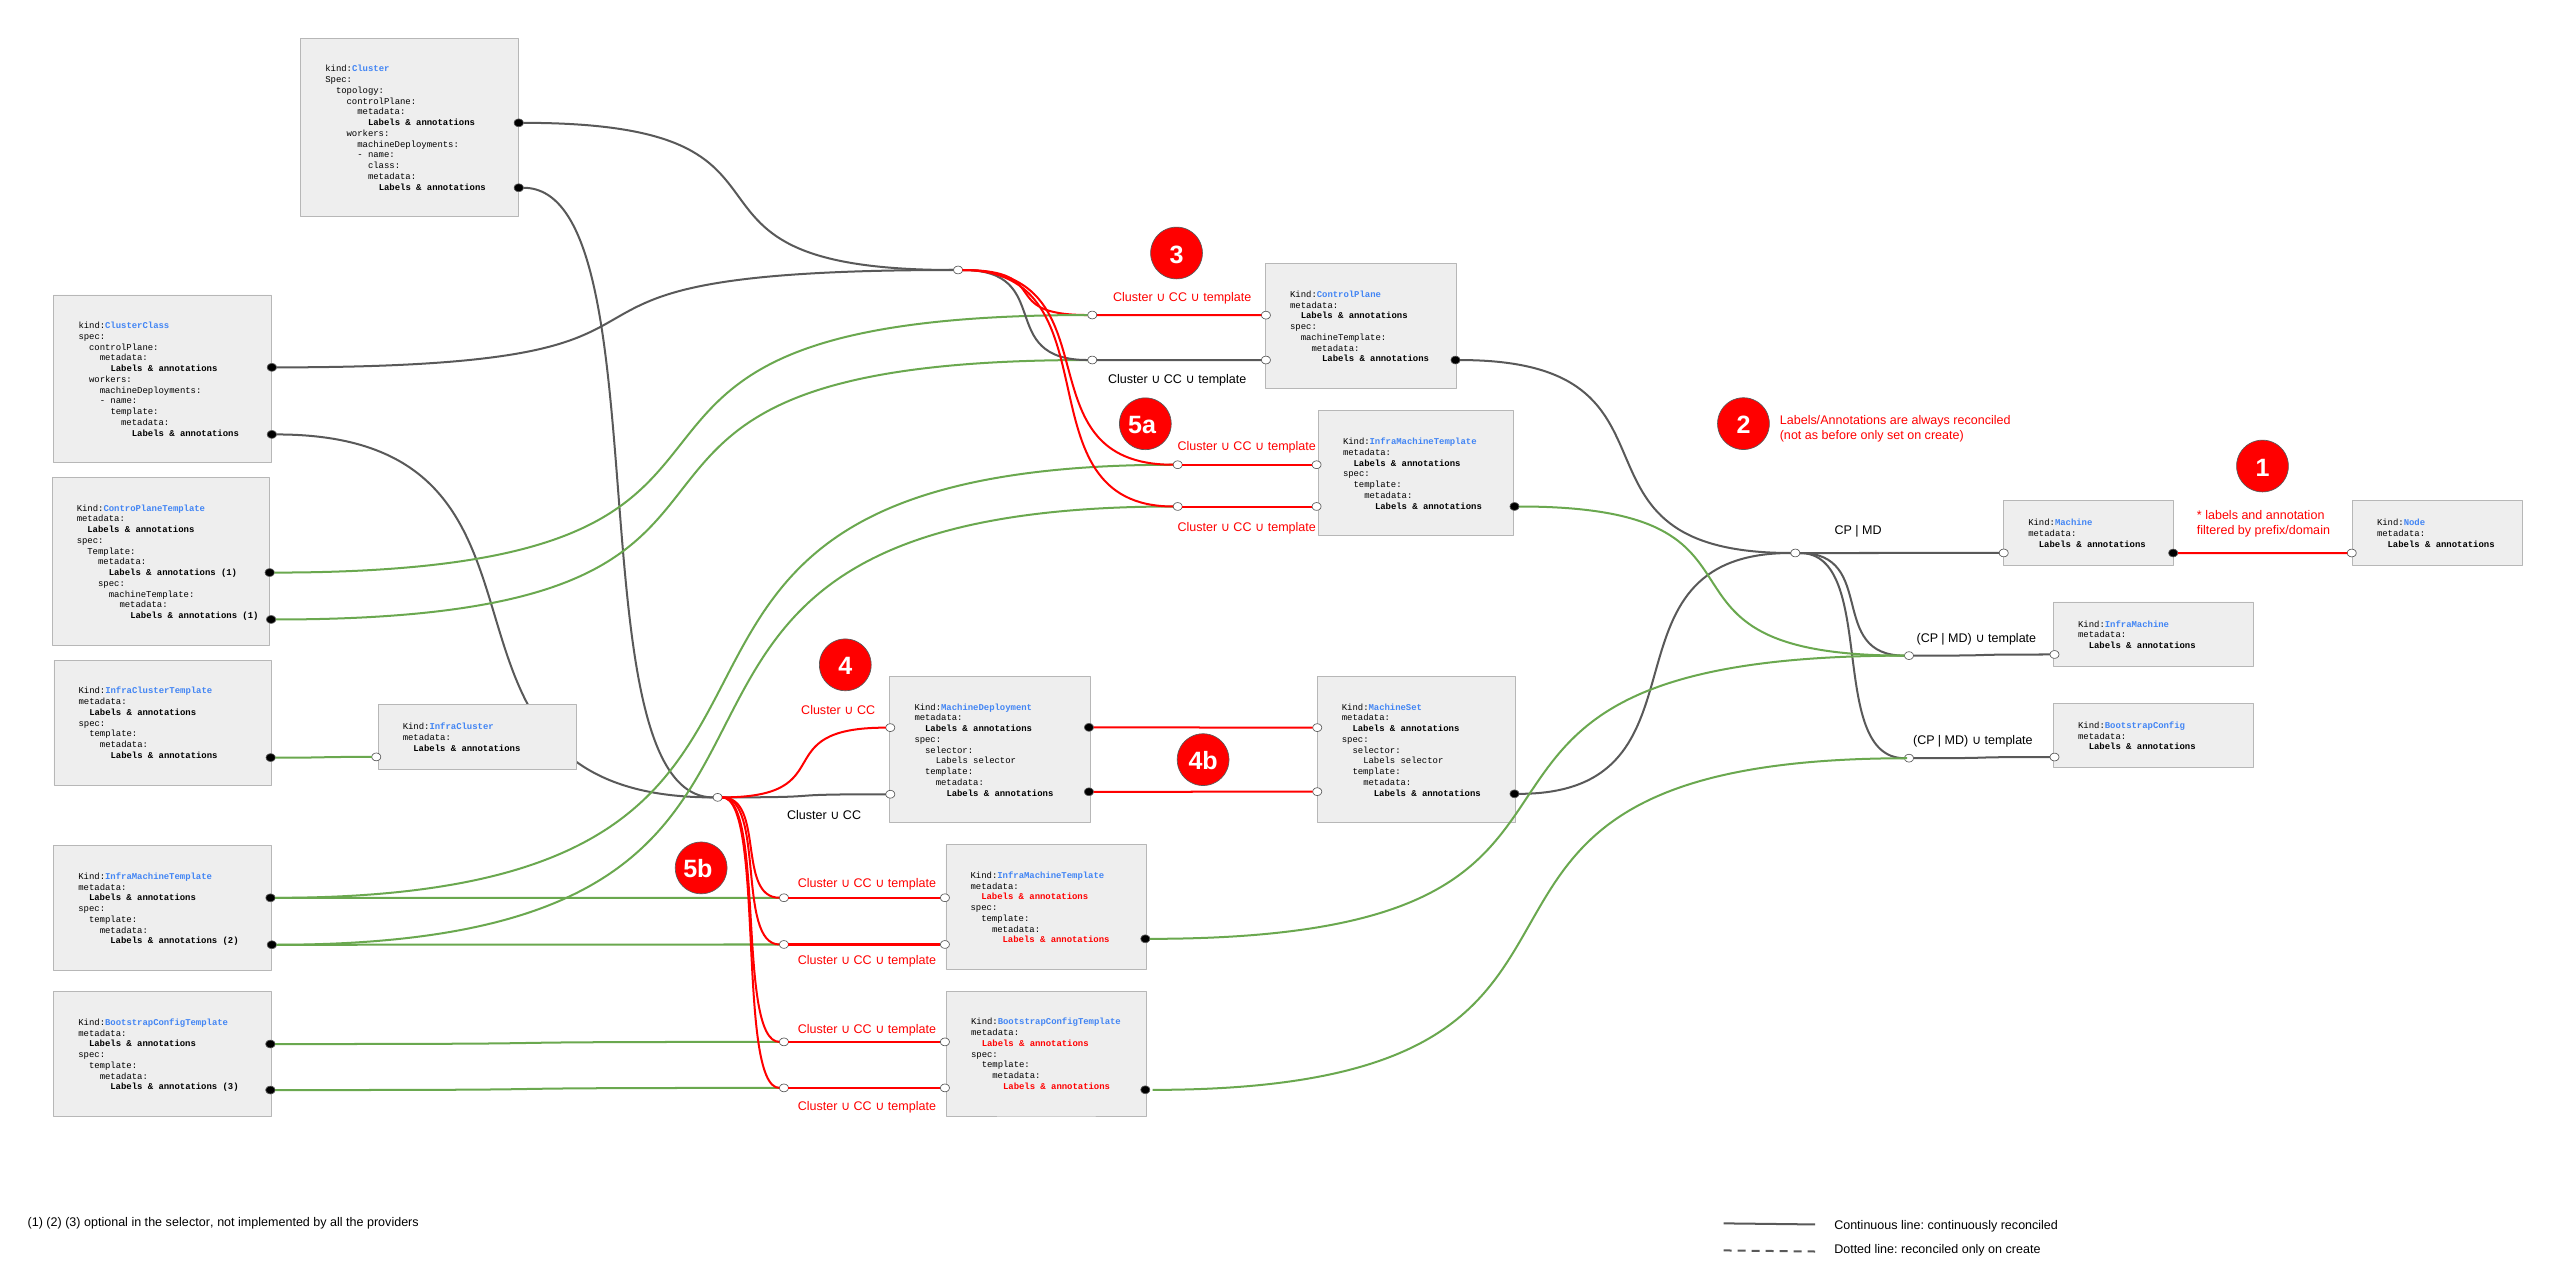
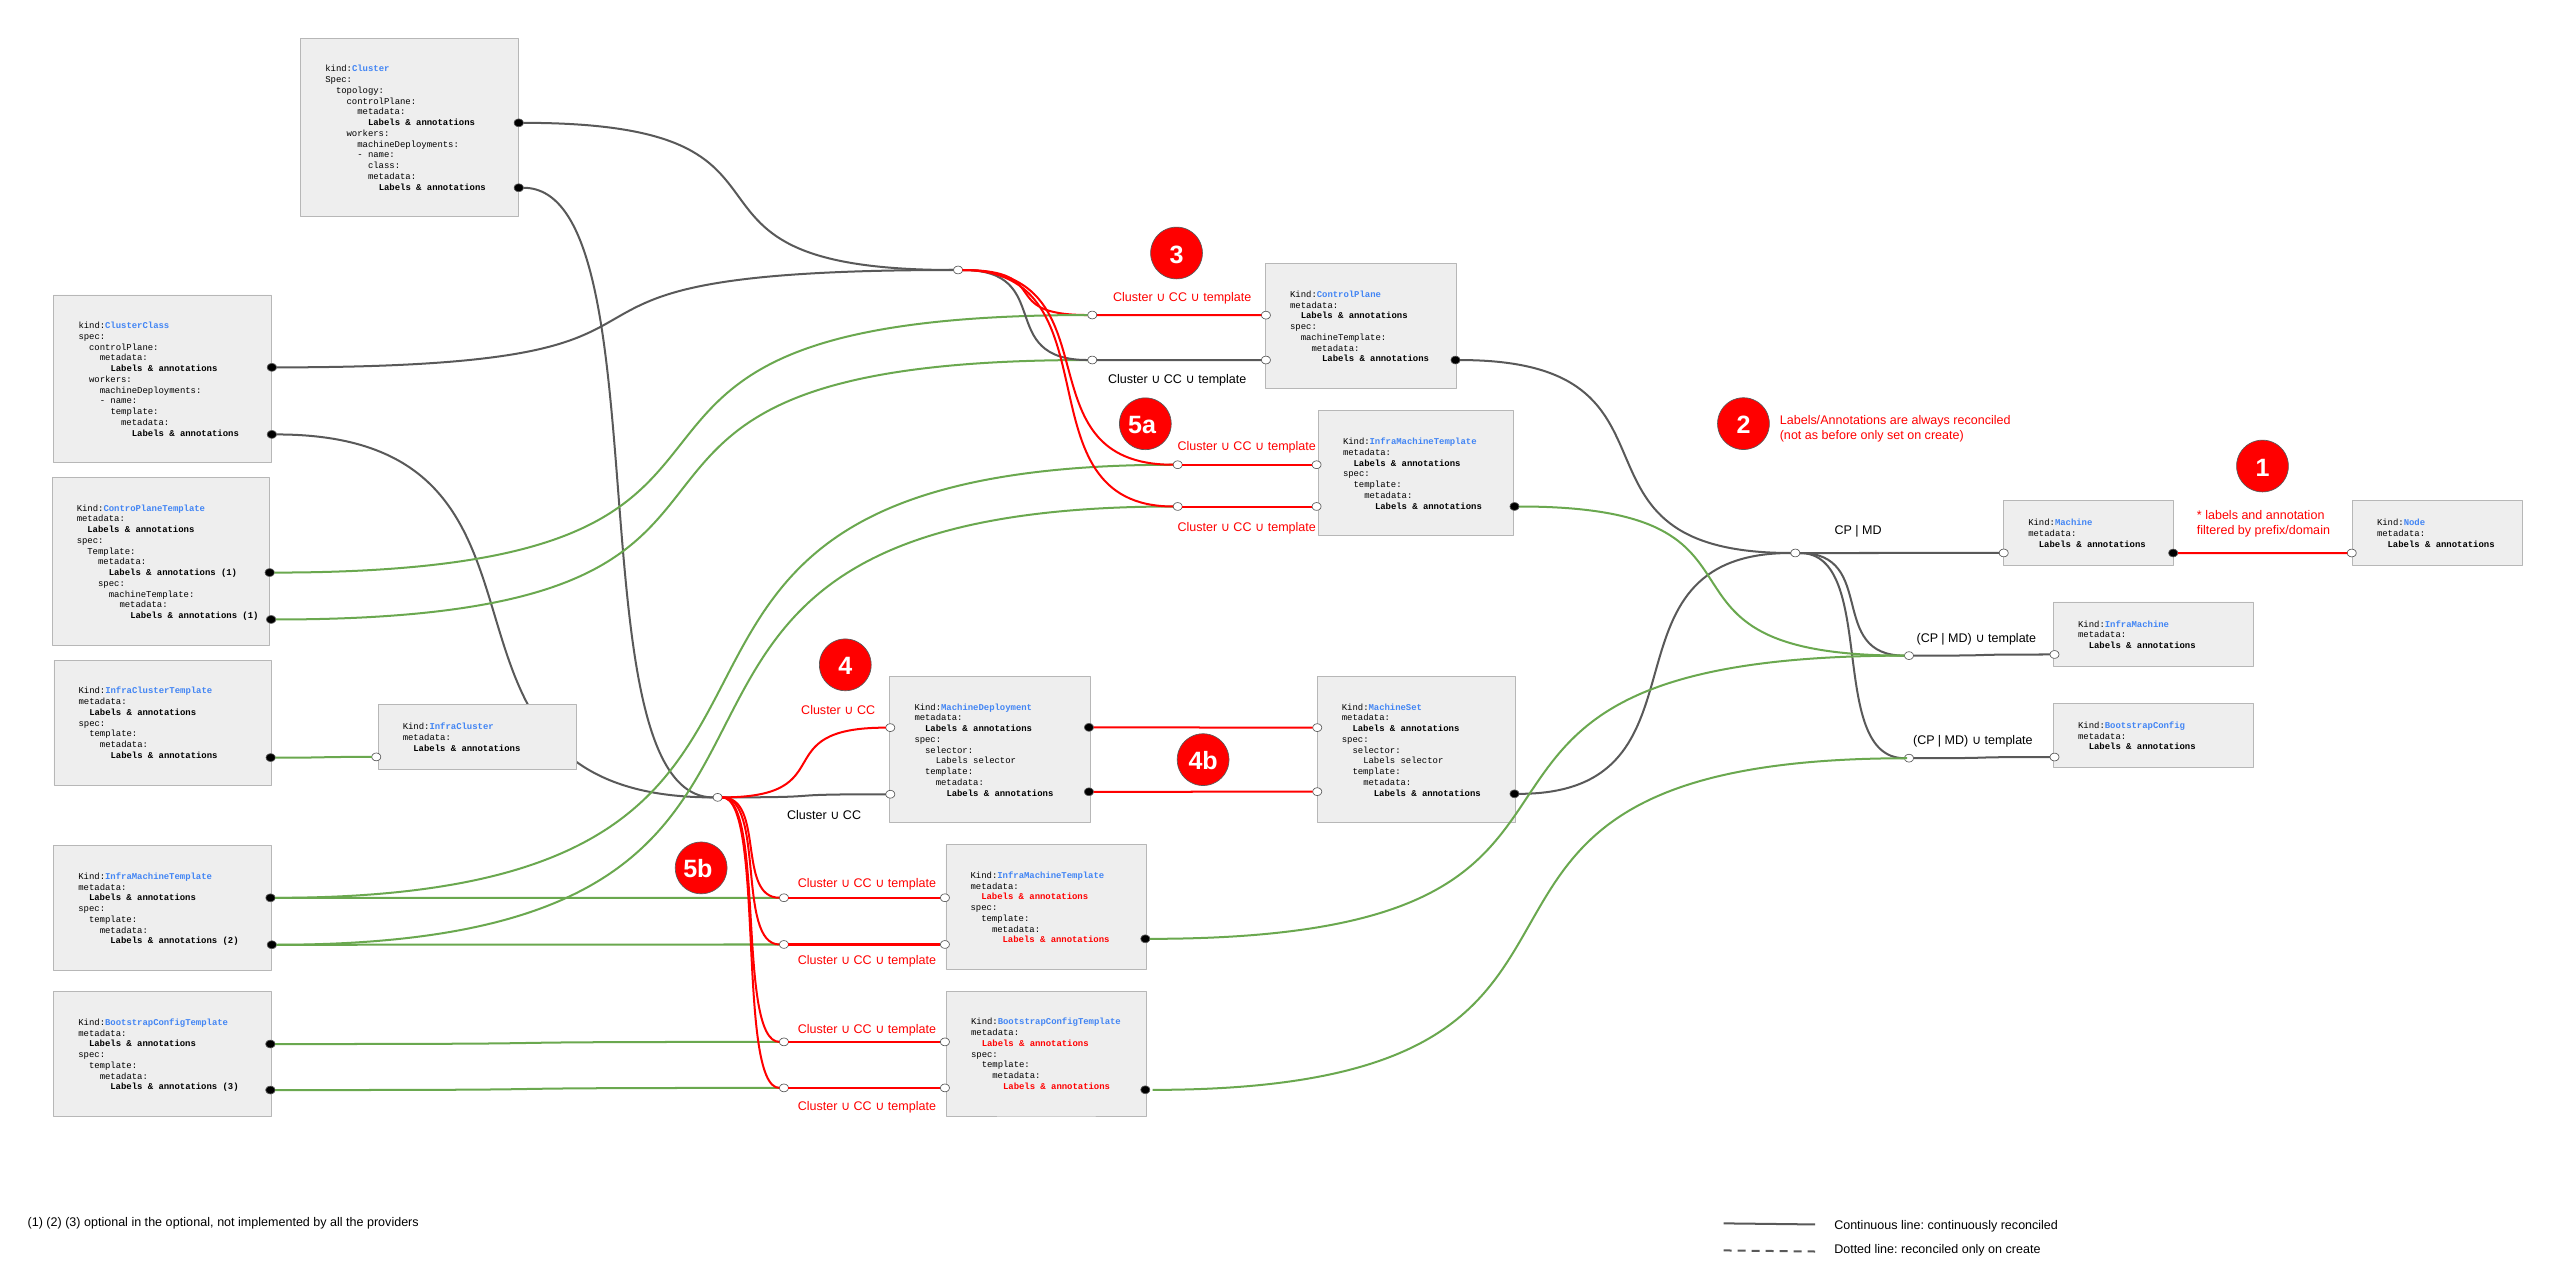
the selector: selector -> optional
